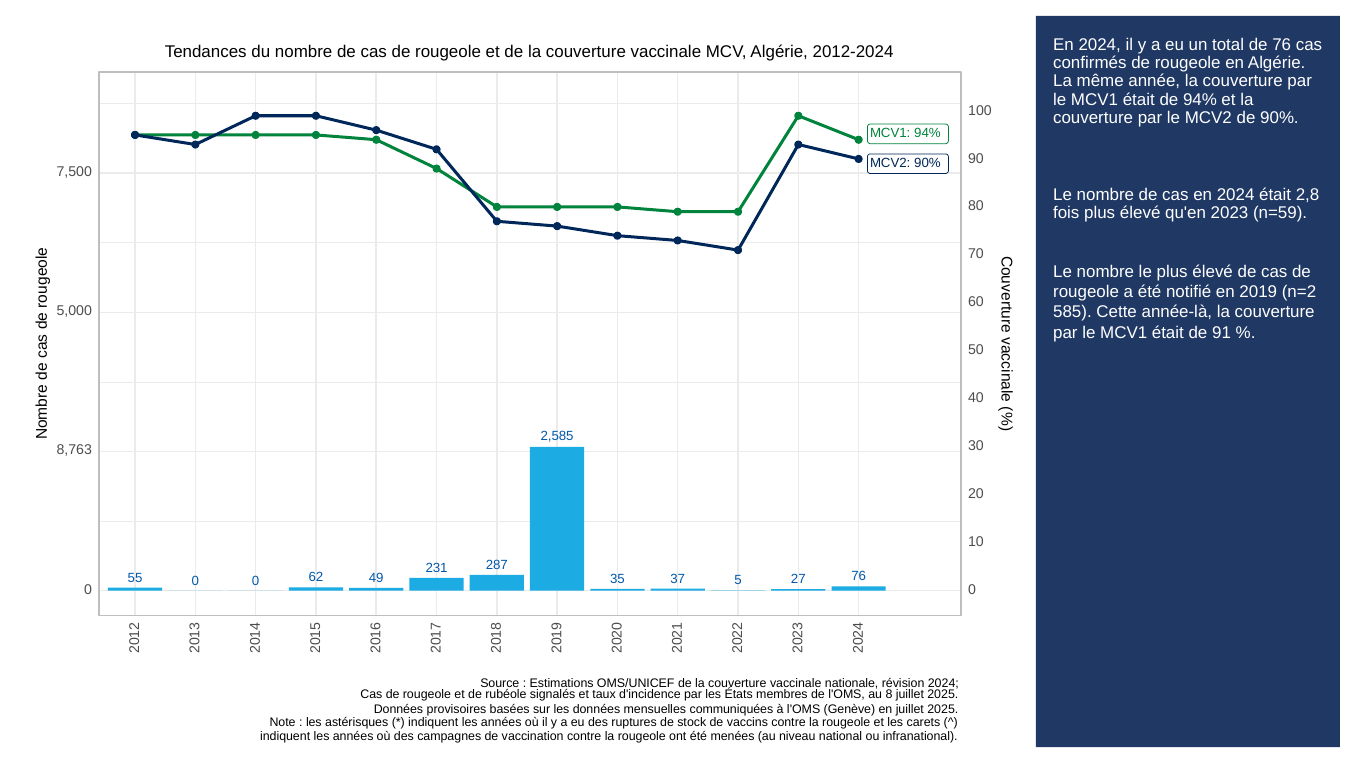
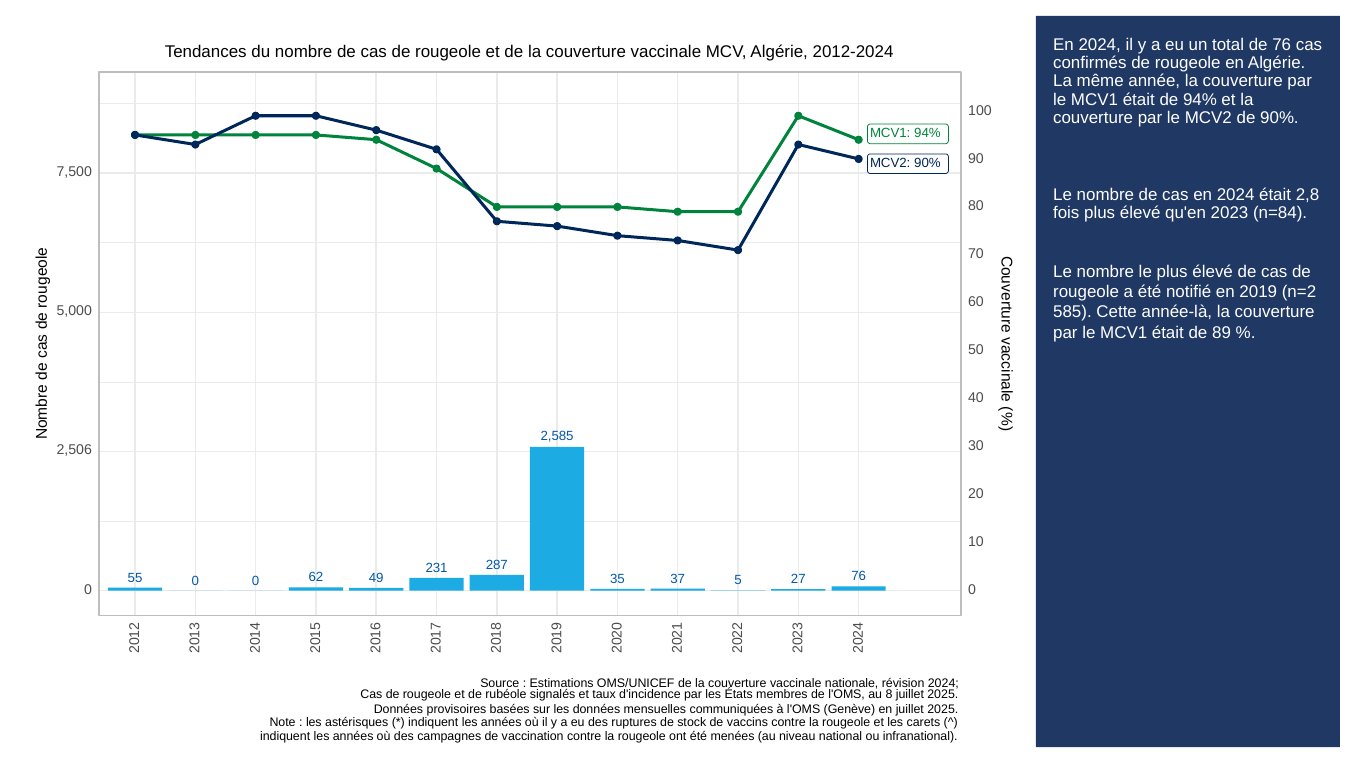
n=59: n=59 -> n=84
91: 91 -> 89
8,763: 8,763 -> 2,506
